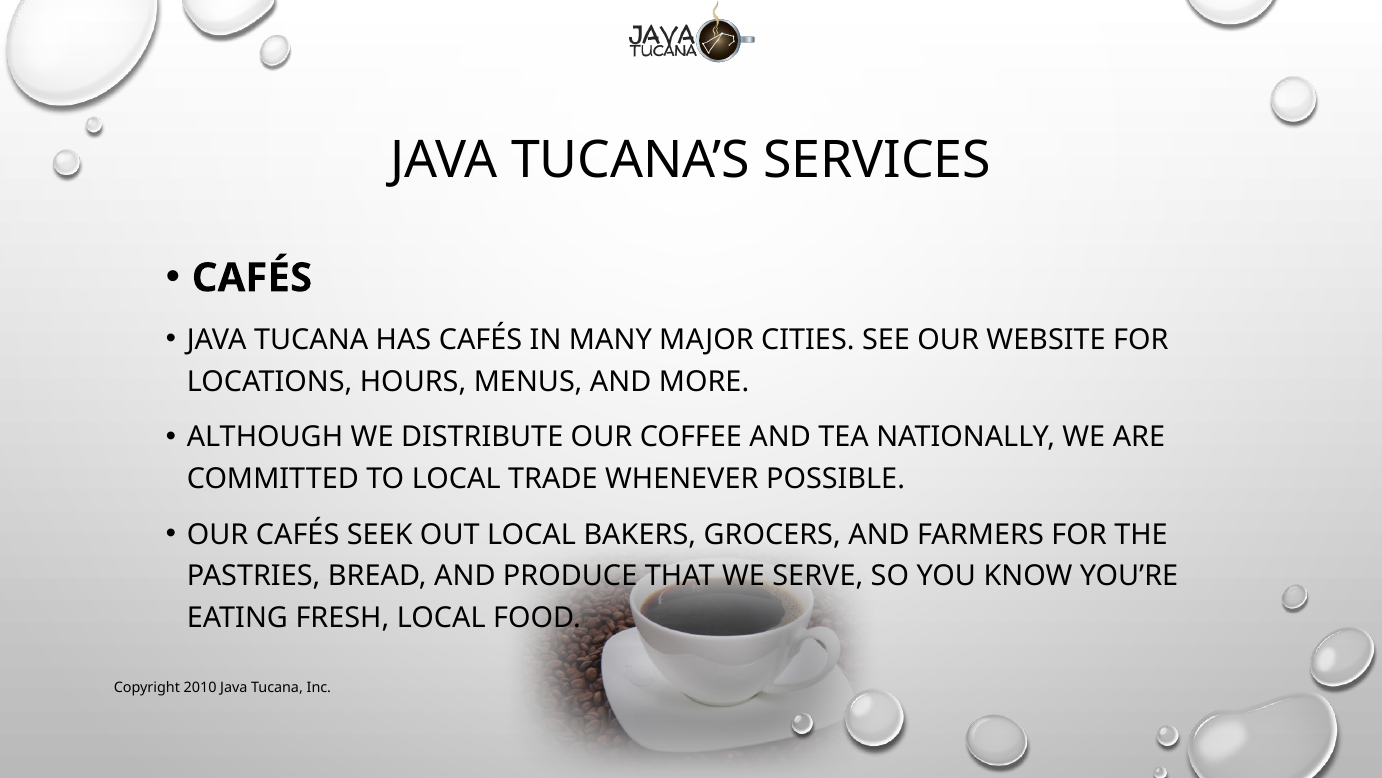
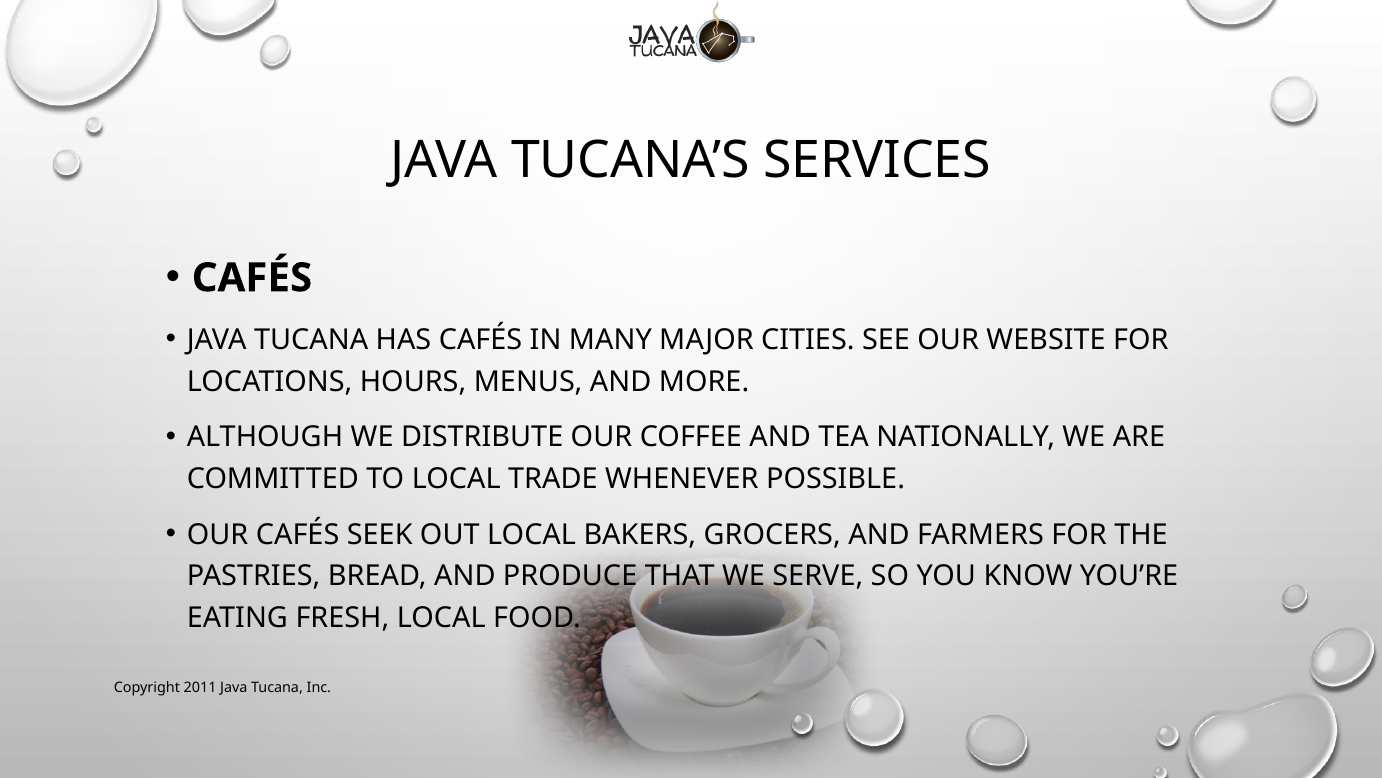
2010: 2010 -> 2011
